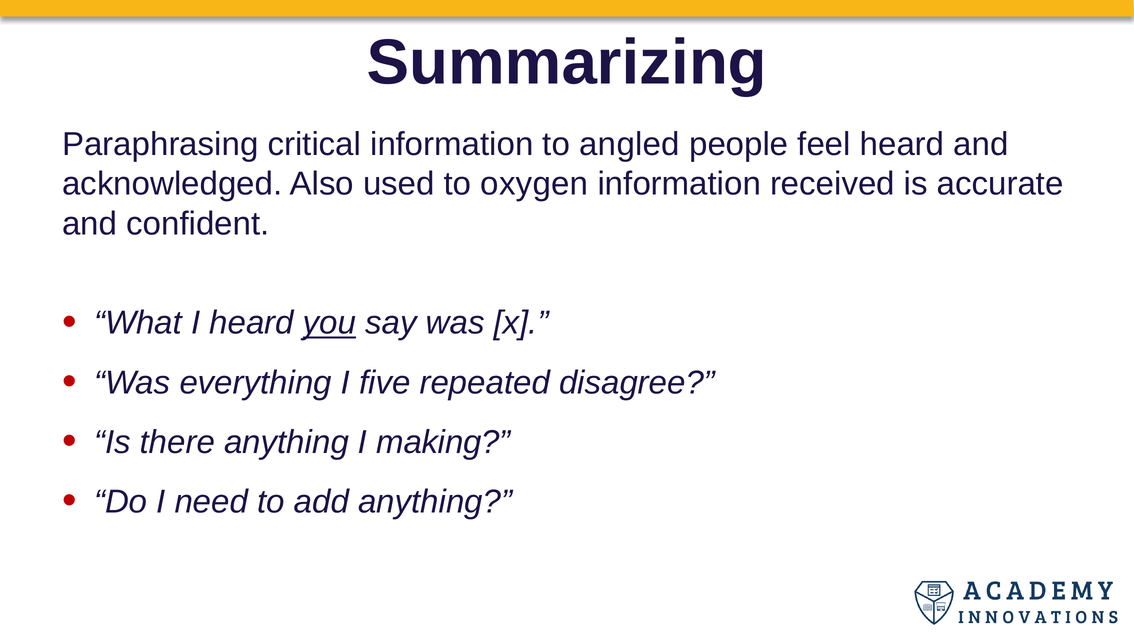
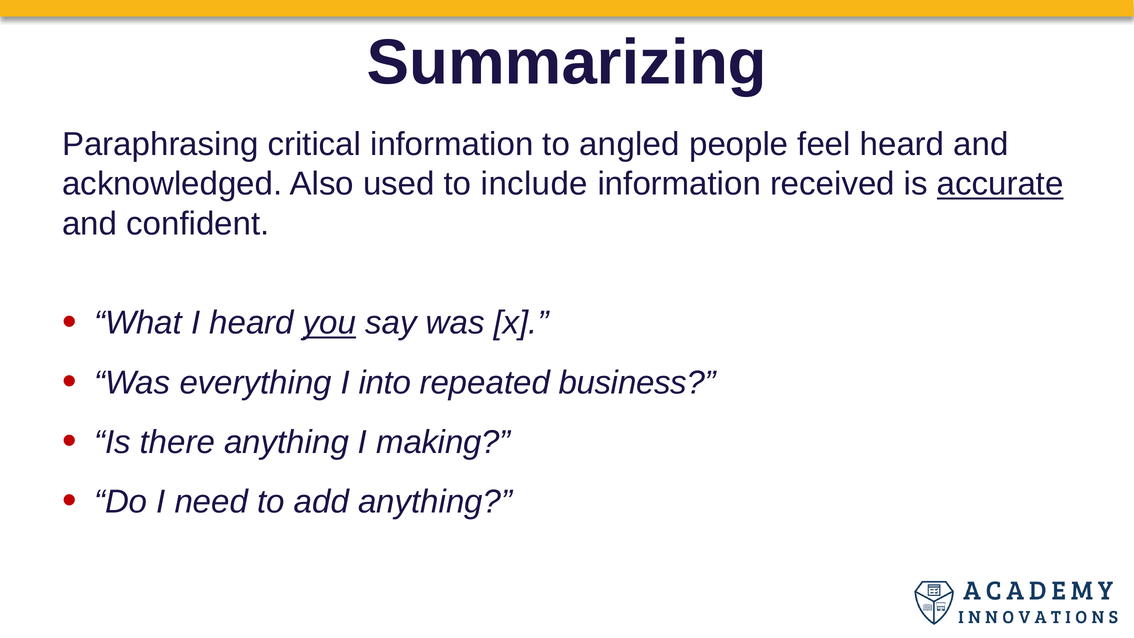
oxygen: oxygen -> include
accurate underline: none -> present
five: five -> into
disagree: disagree -> business
